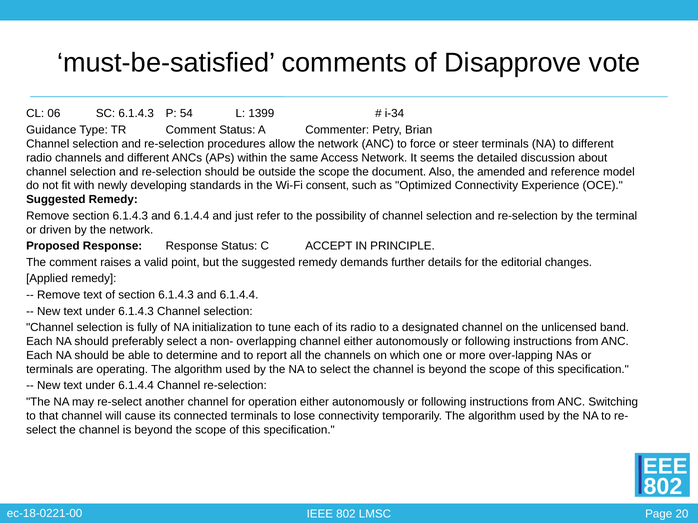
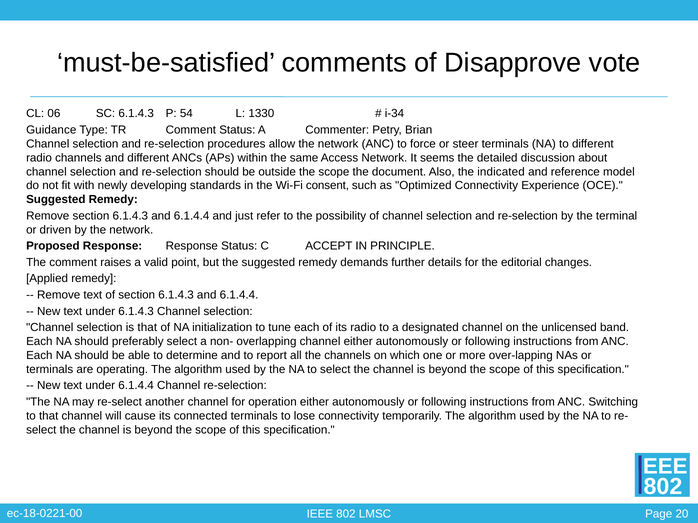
1399: 1399 -> 1330
amended: amended -> indicated
is fully: fully -> that
